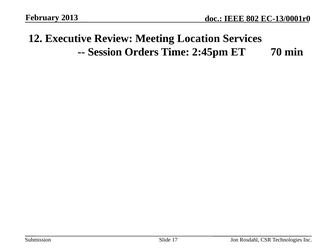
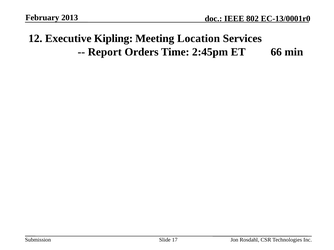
Review: Review -> Kipling
Session: Session -> Report
70: 70 -> 66
